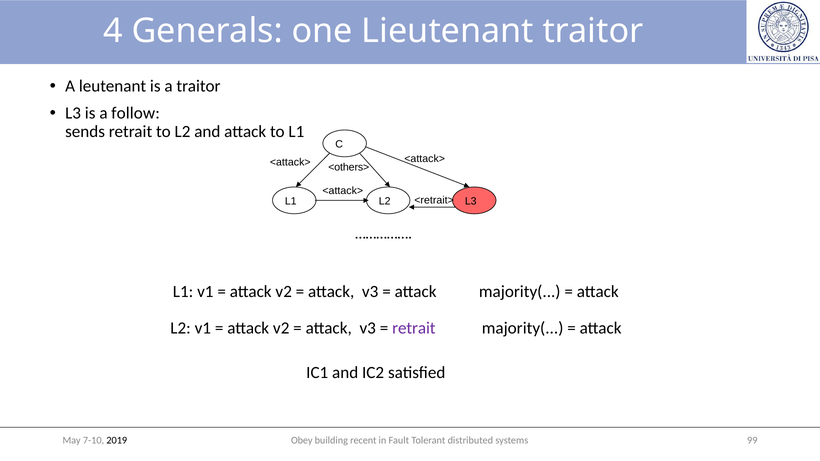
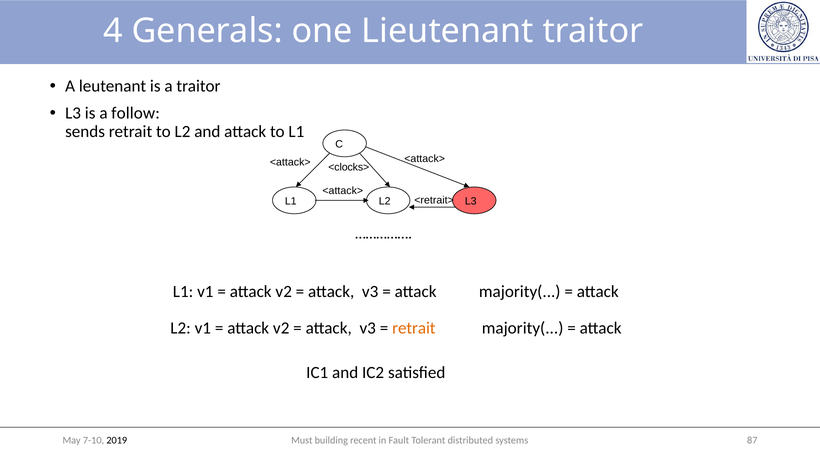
<others>: <others> -> <clocks>
retrait at (414, 328) colour: purple -> orange
Obey: Obey -> Must
99: 99 -> 87
